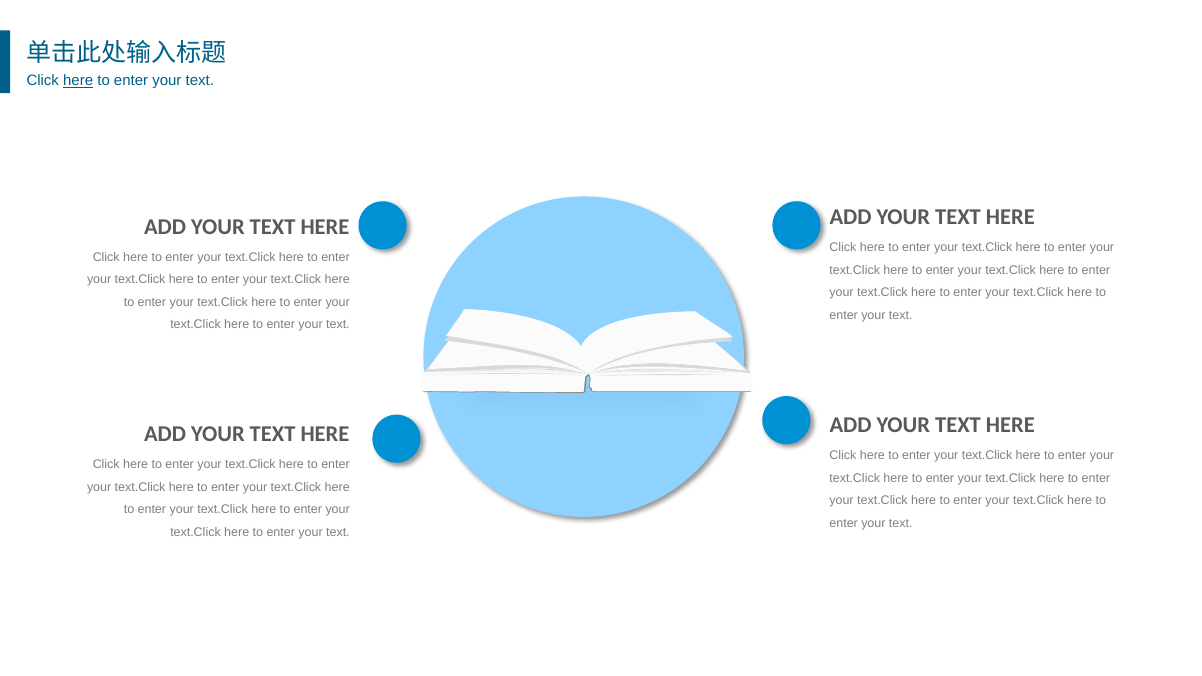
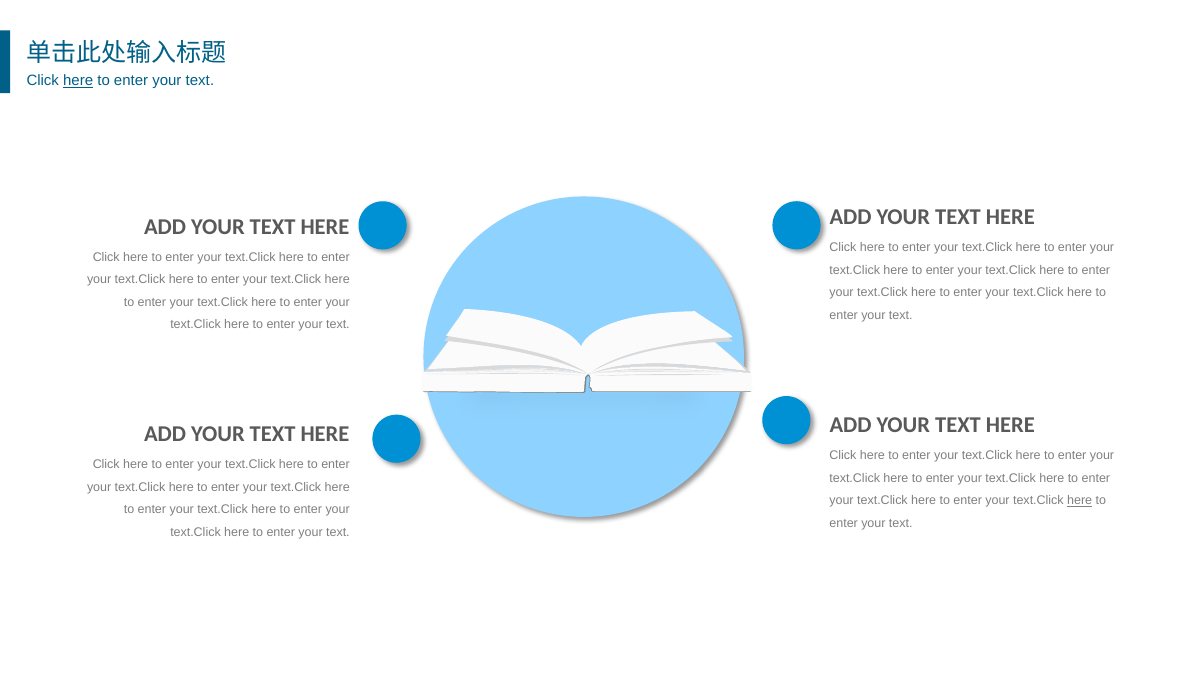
here at (1080, 501) underline: none -> present
